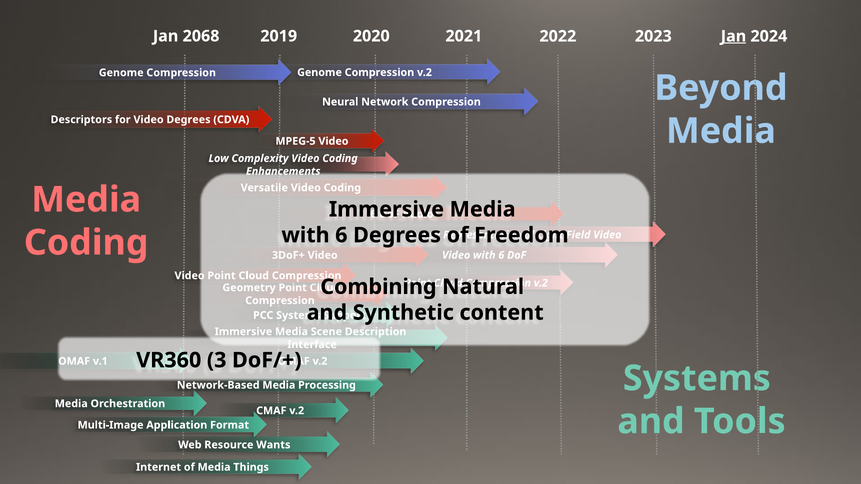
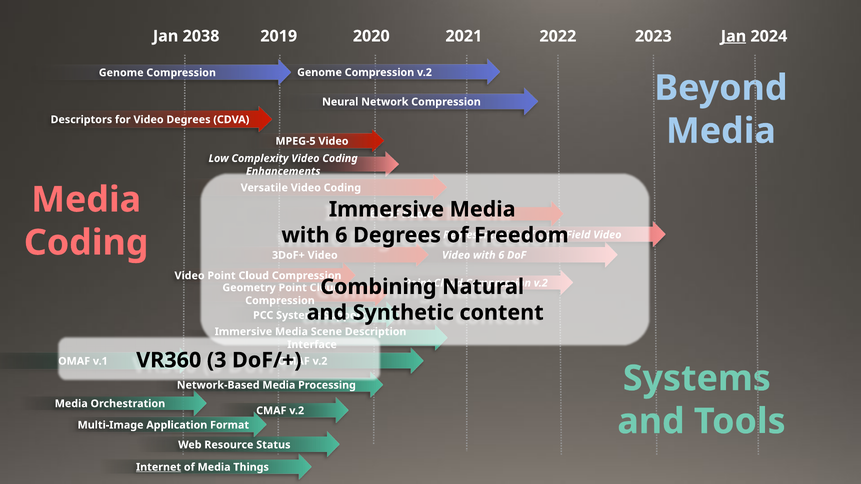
2068: 2068 -> 2038
Wants: Wants -> Status
Internet underline: none -> present
